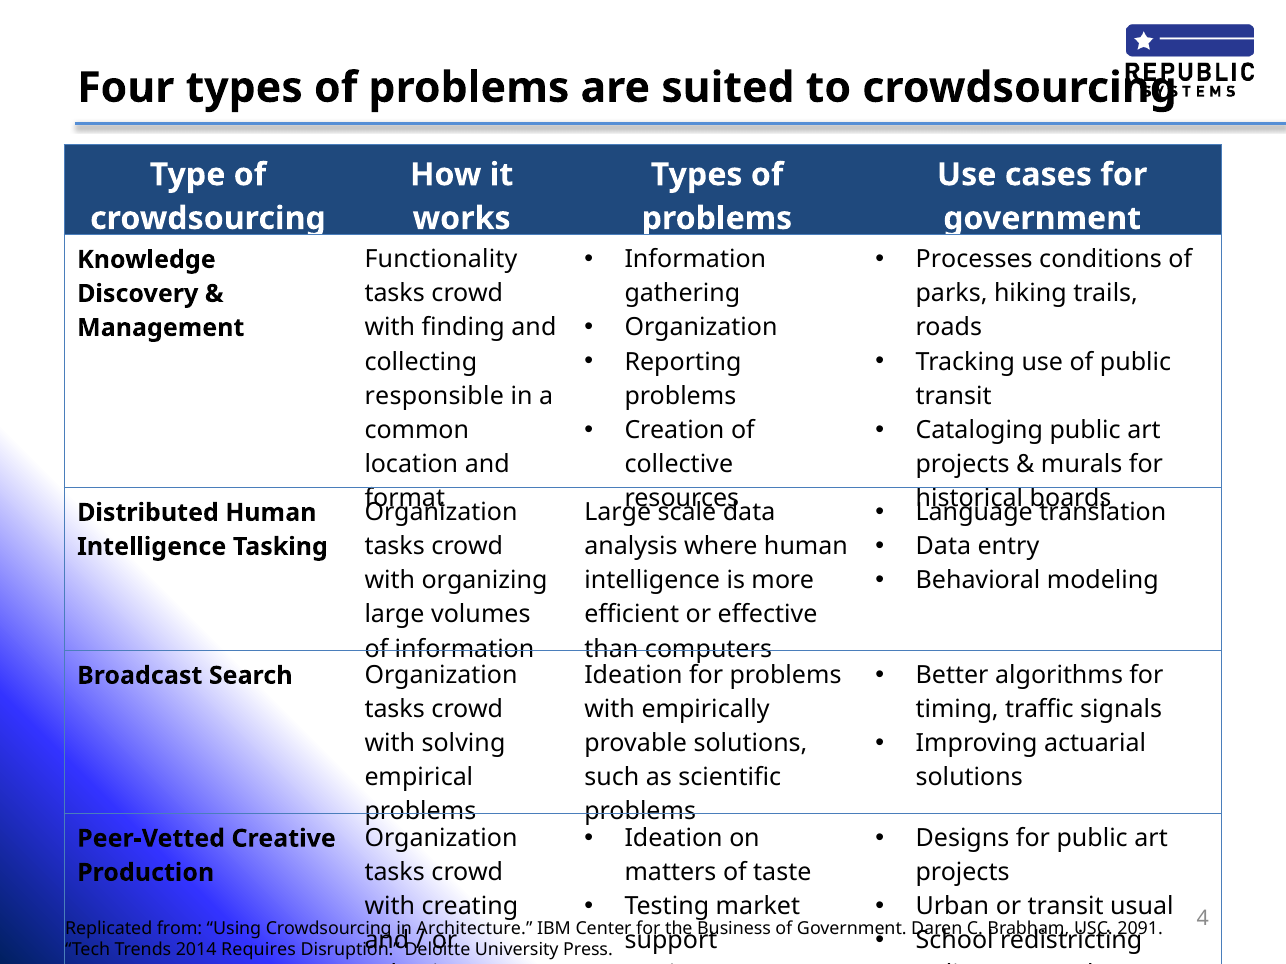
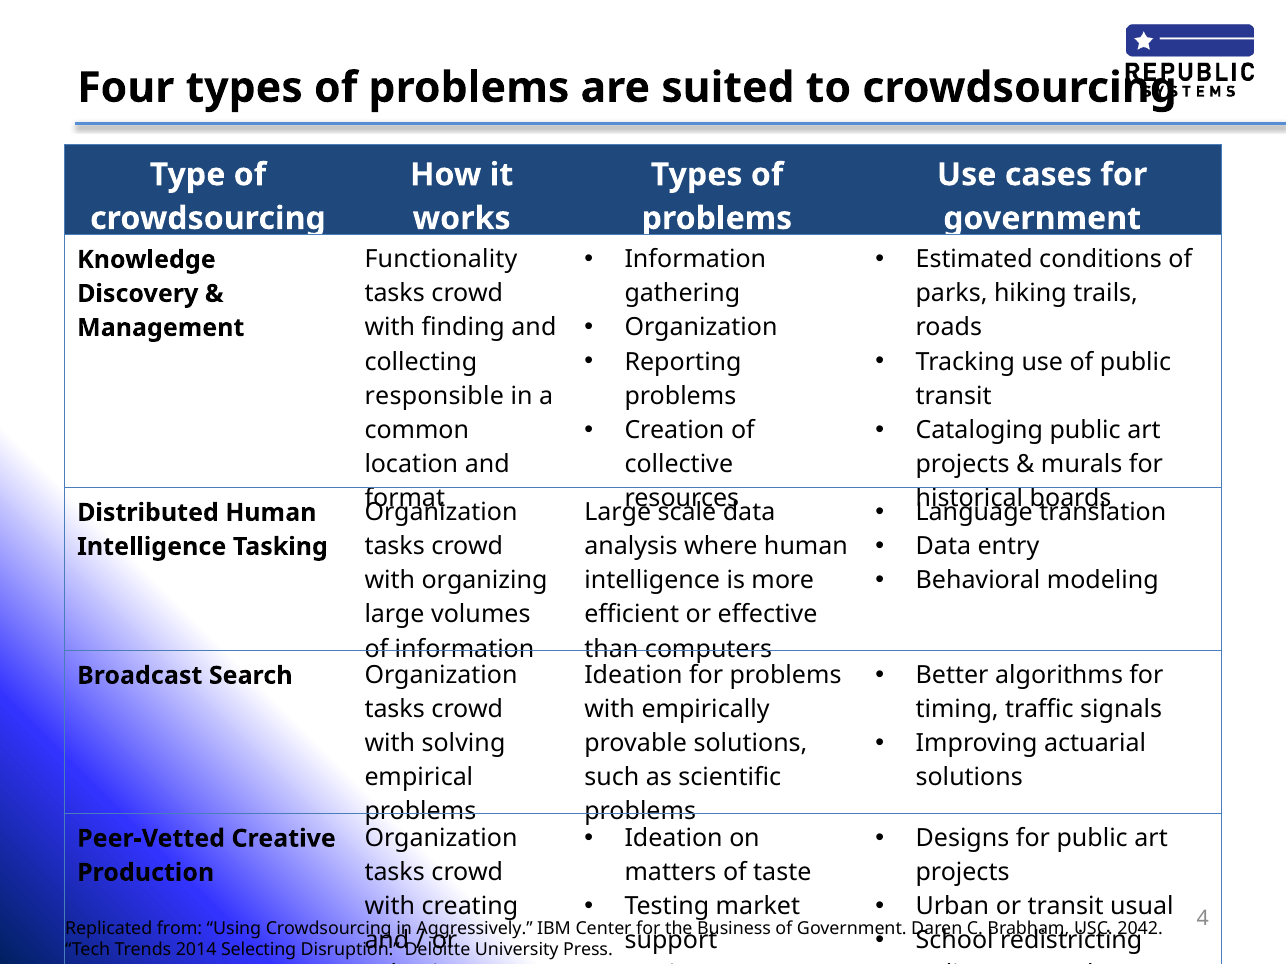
Processes: Processes -> Estimated
Architecture: Architecture -> Aggressively
2091: 2091 -> 2042
2014 Requires: Requires -> Selecting
